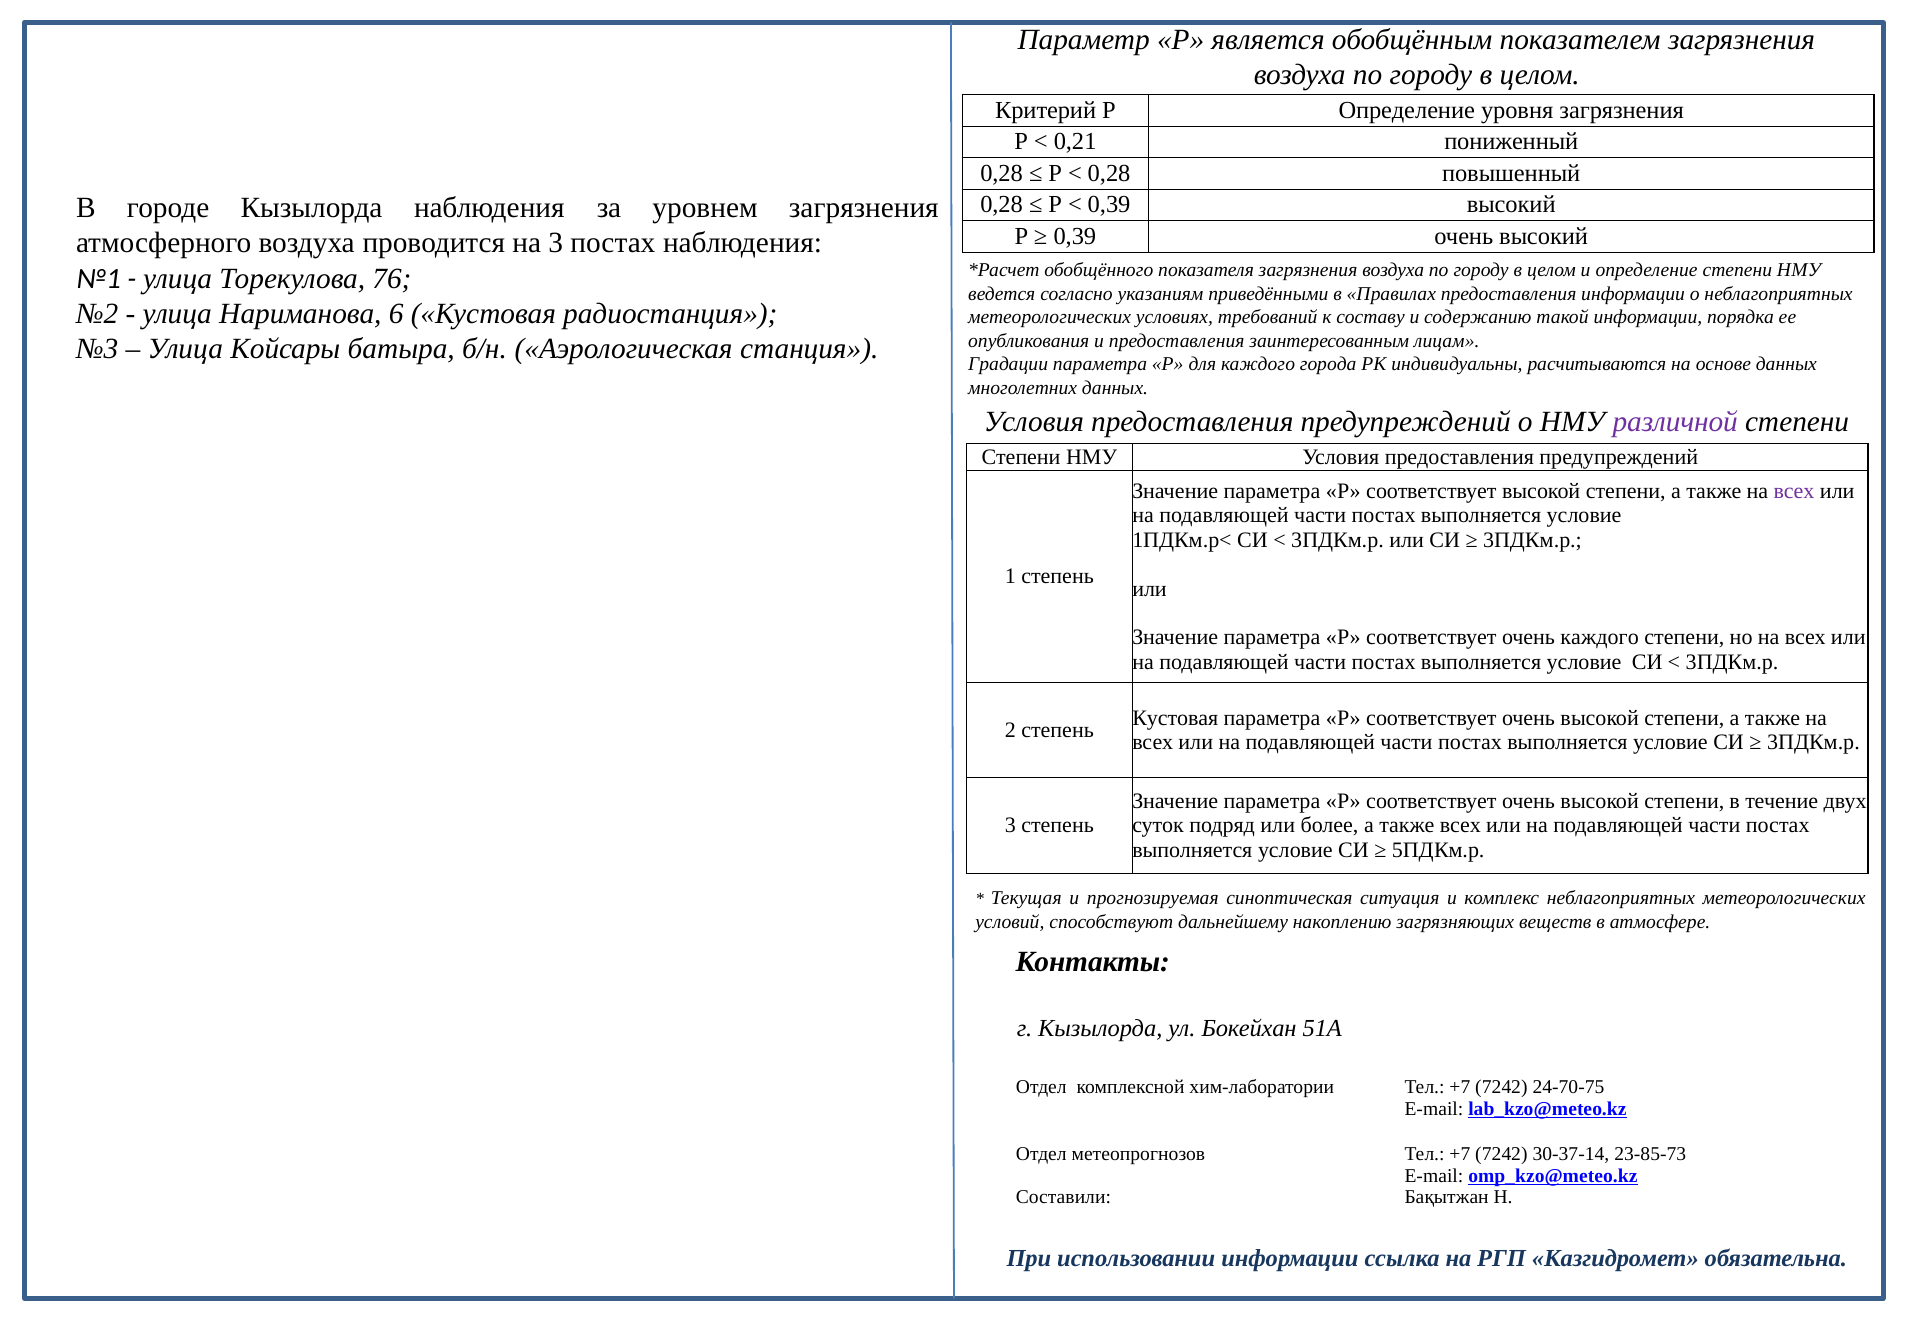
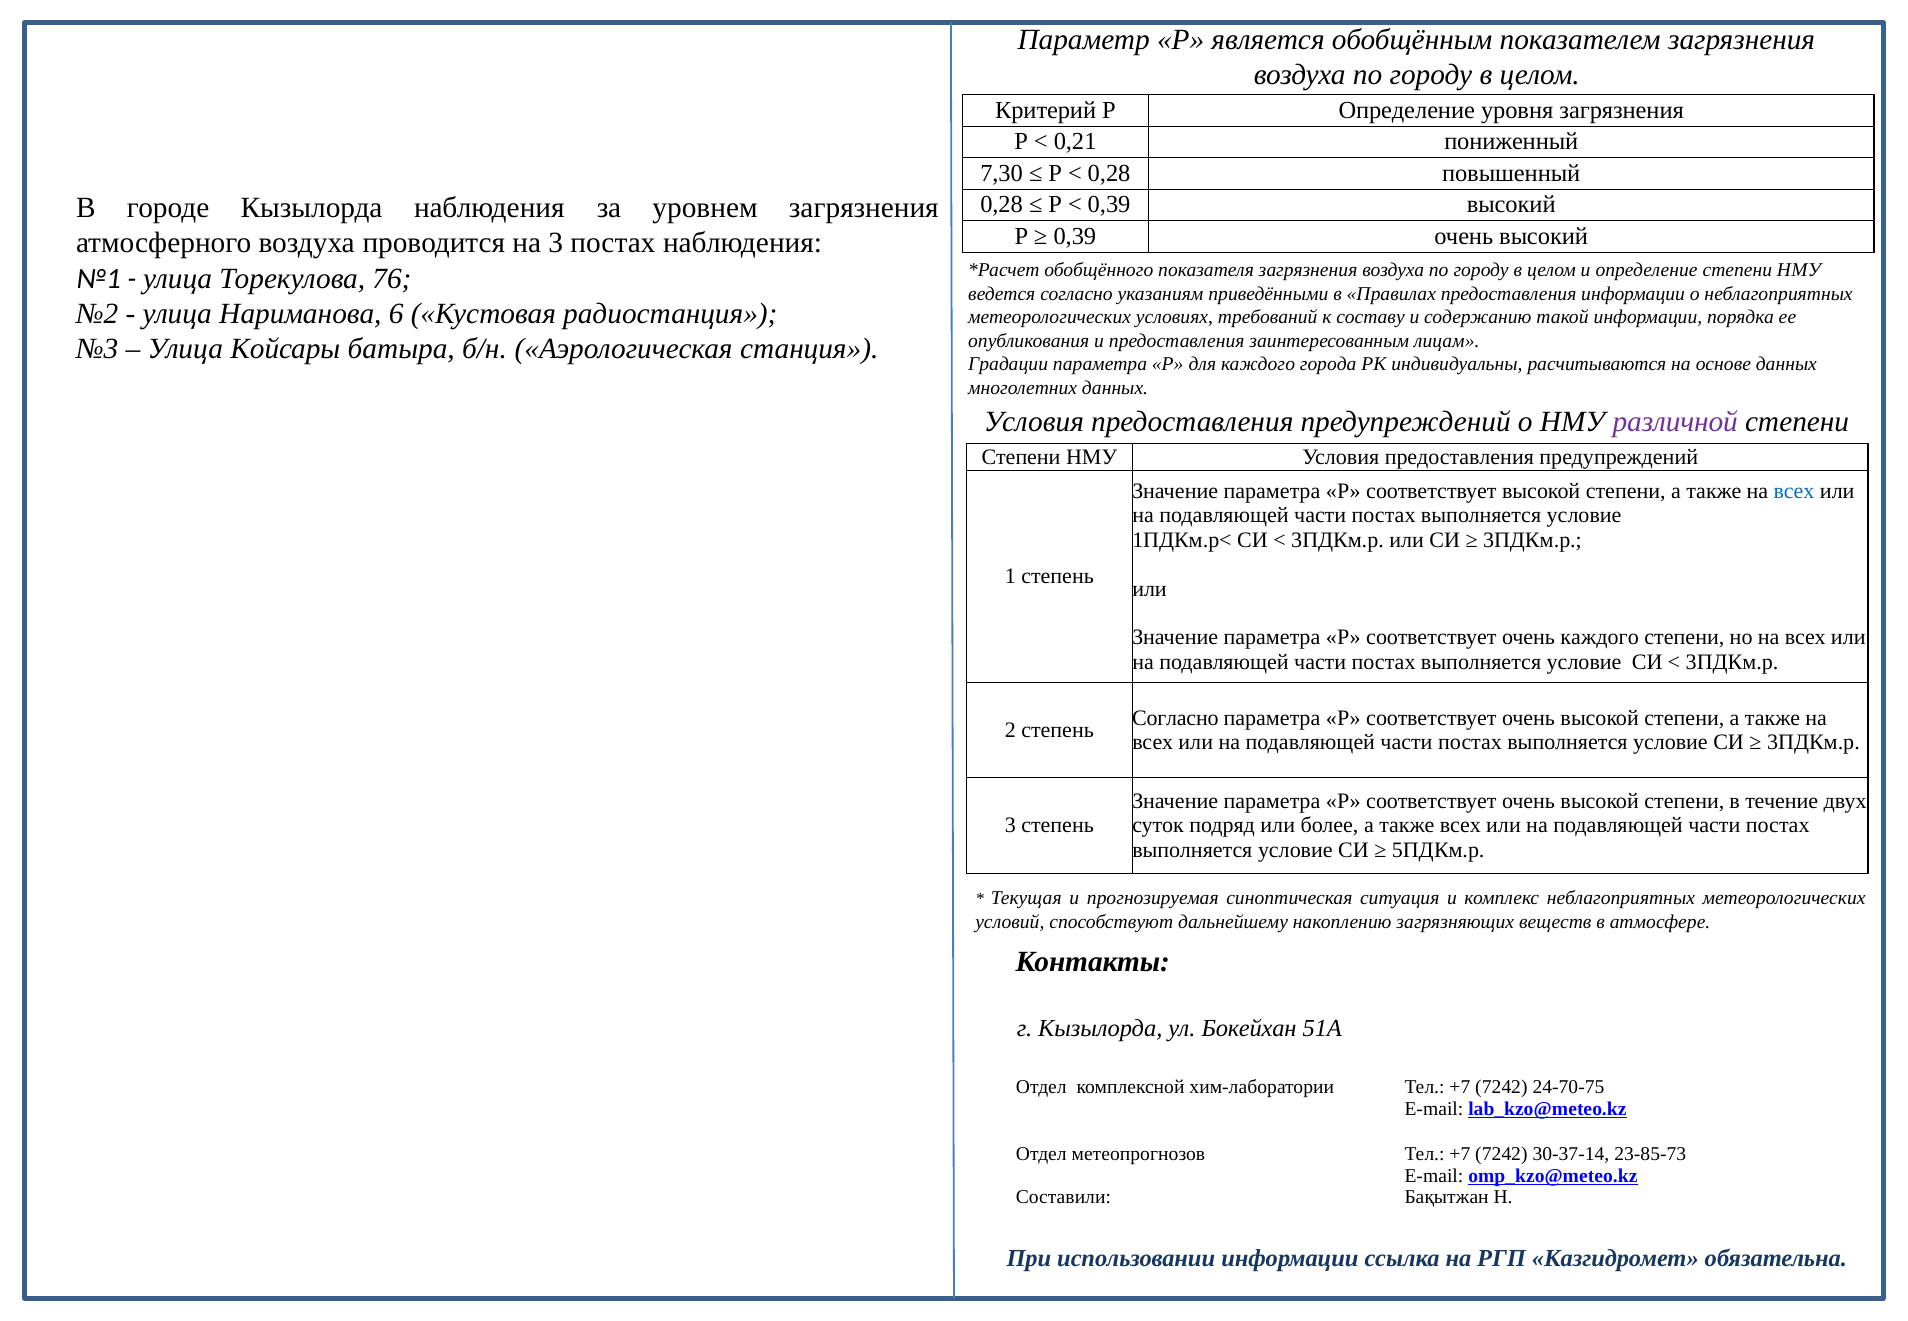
0,28 at (1002, 173): 0,28 -> 7,30
всех at (1794, 491) colour: purple -> blue
Кустовая at (1175, 718): Кустовая -> Согласно
